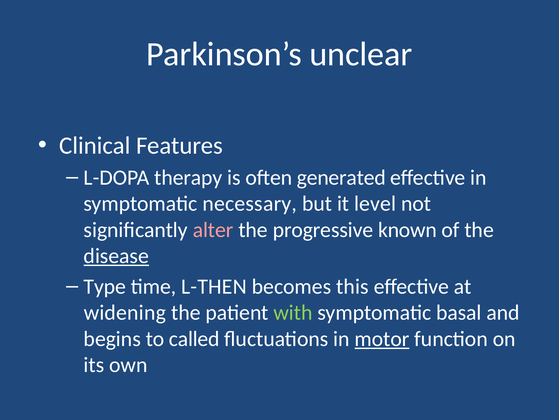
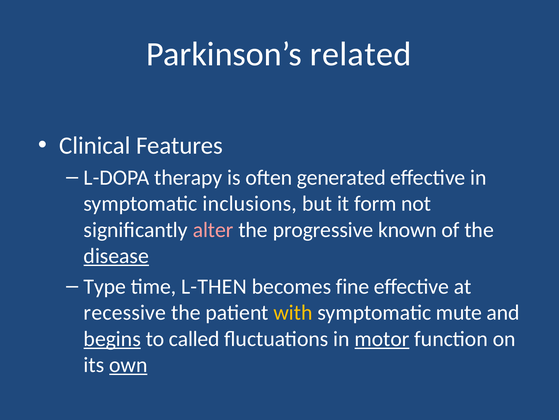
unclear: unclear -> related
necessary: necessary -> inclusions
level: level -> form
this: this -> fine
widening: widening -> recessive
with colour: light green -> yellow
basal: basal -> mute
begins underline: none -> present
own underline: none -> present
